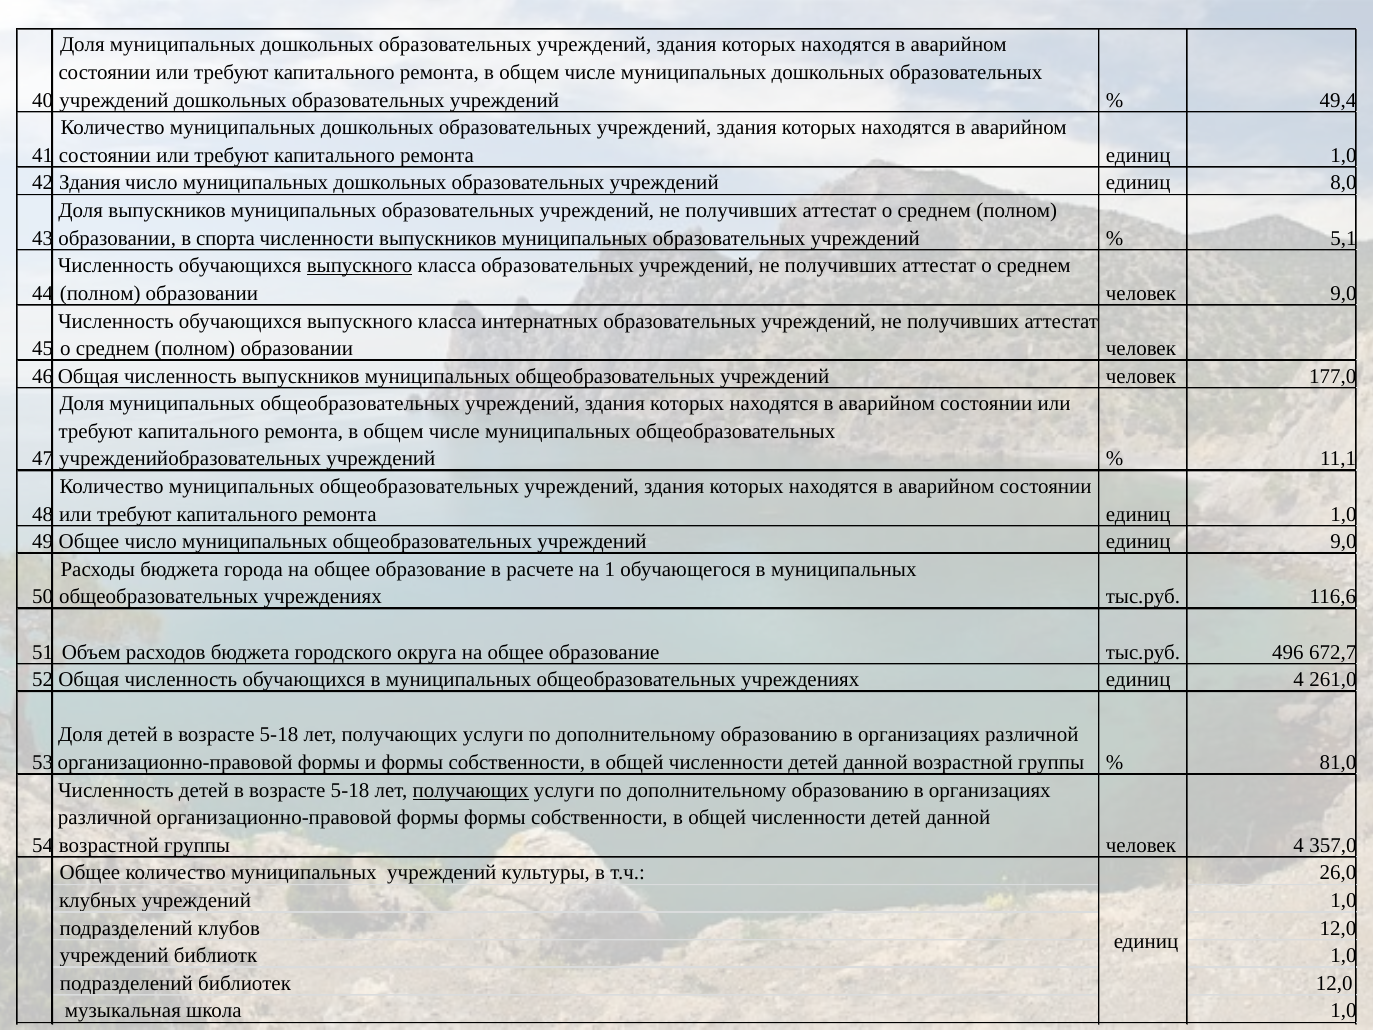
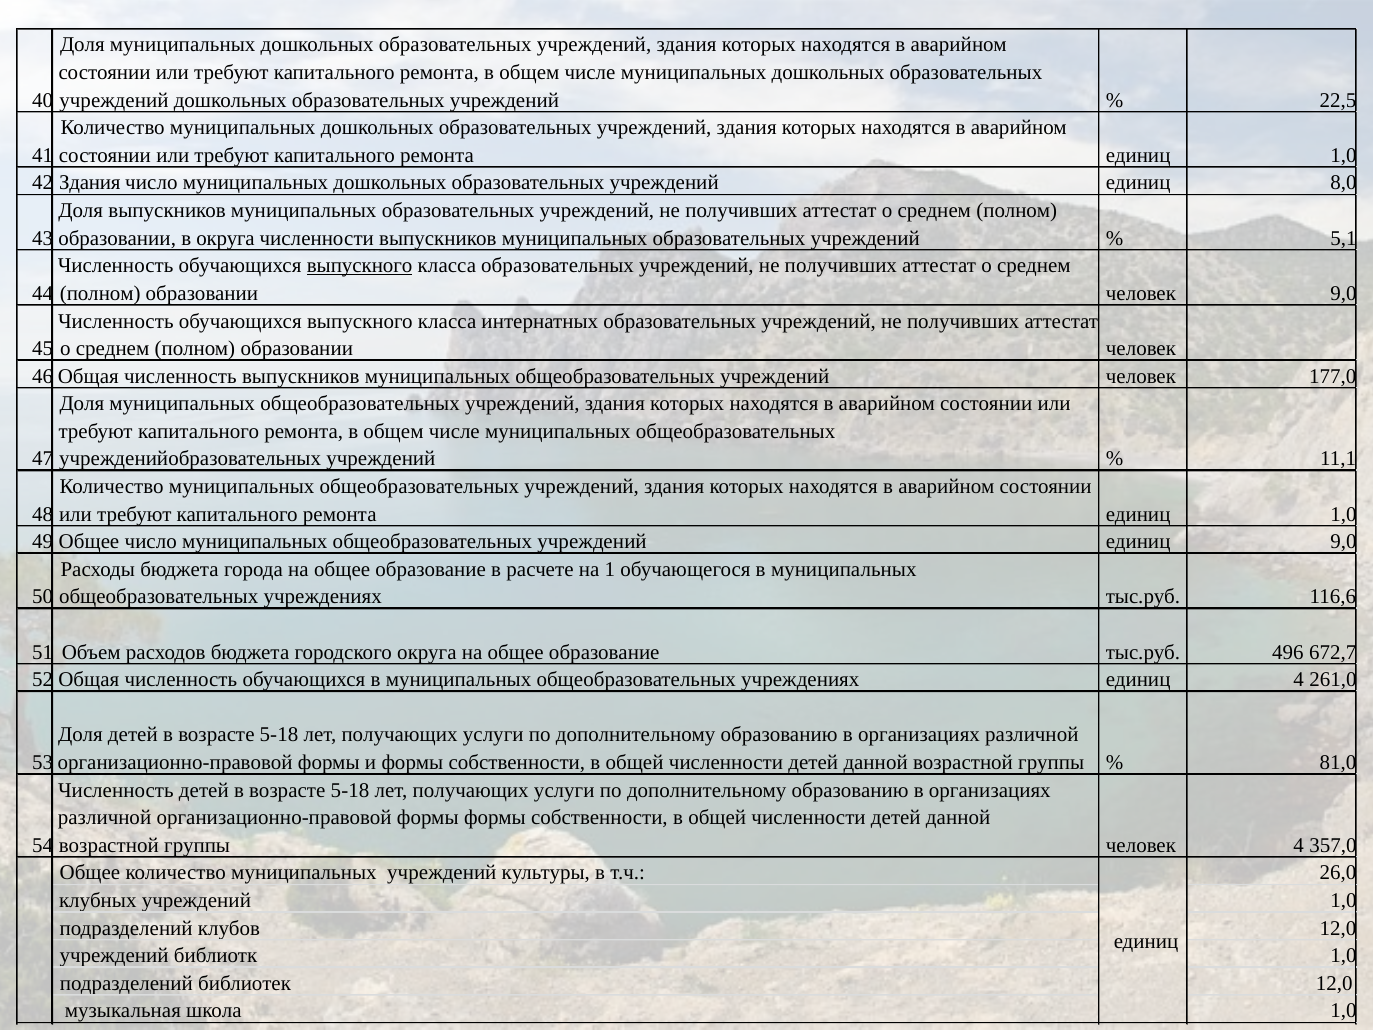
49,4: 49,4 -> 22,5
в спорта: спорта -> округа
получающих at (471, 790) underline: present -> none
